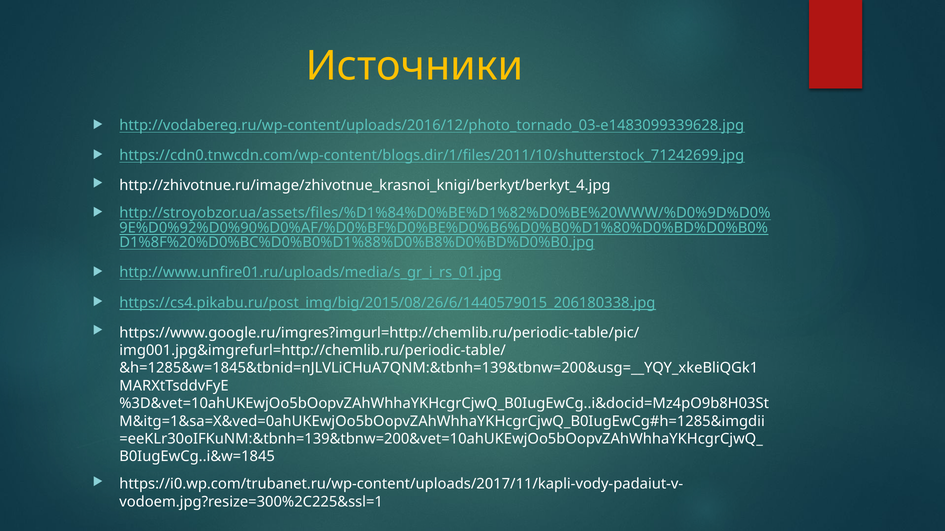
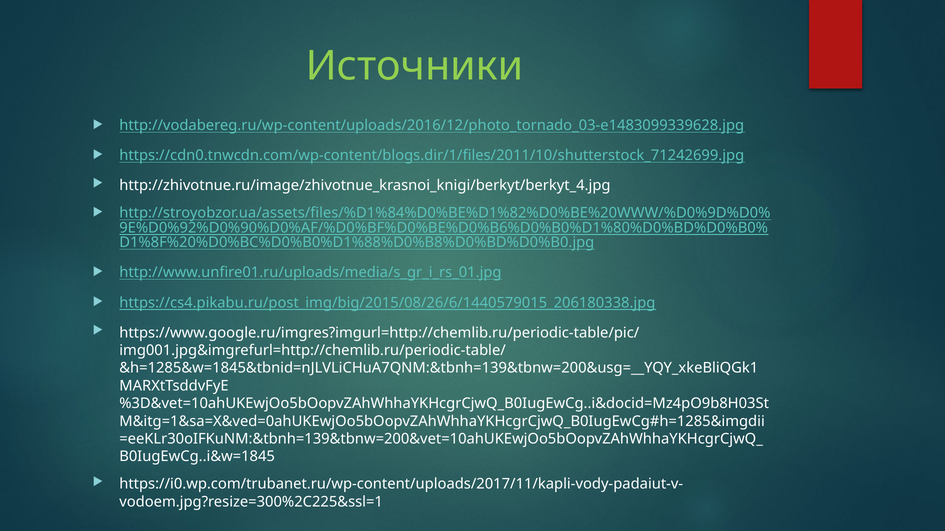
Источники colour: yellow -> light green
